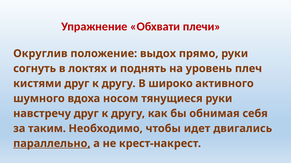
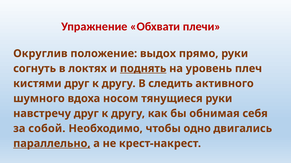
поднять underline: none -> present
широко: широко -> следить
таким: таким -> собой
идет: идет -> одно
